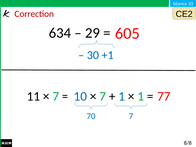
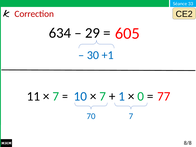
1 at (141, 96): 1 -> 0
